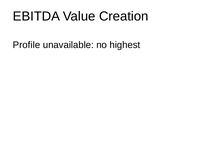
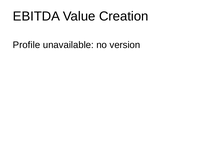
highest: highest -> version
